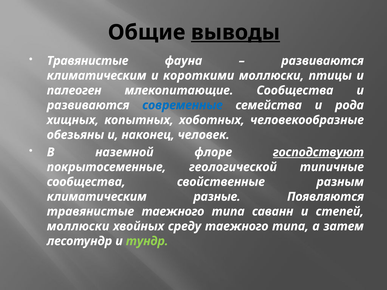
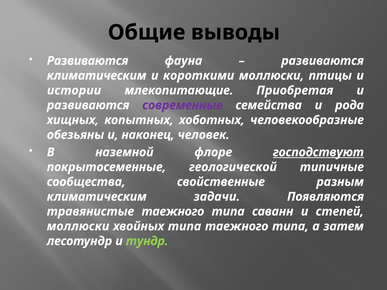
выводы underline: present -> none
Травянистые at (88, 61): Травянистые -> Развиваются
палеоген: палеоген -> истории
млекопитающие Сообщества: Сообщества -> Приобретая
современные colour: blue -> purple
разные: разные -> задачи
хвойных среду: среду -> типа
